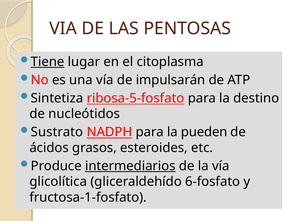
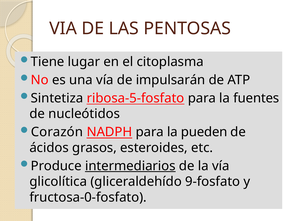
Tiene underline: present -> none
destino: destino -> fuentes
Sustrato: Sustrato -> Corazón
6-fosfato: 6-fosfato -> 9-fosfato
fructosa-1-fosfato: fructosa-1-fosfato -> fructosa-0-fosfato
